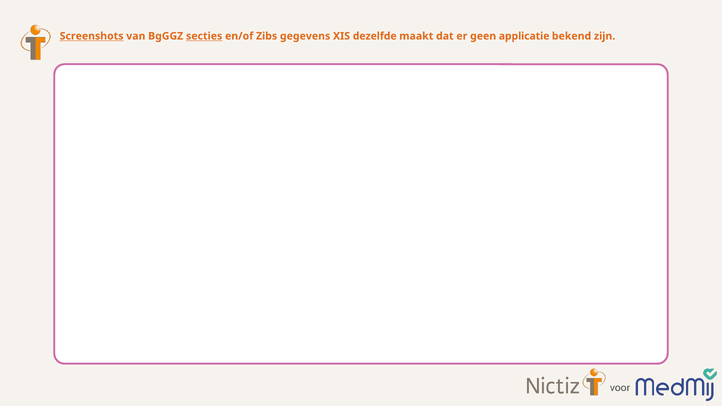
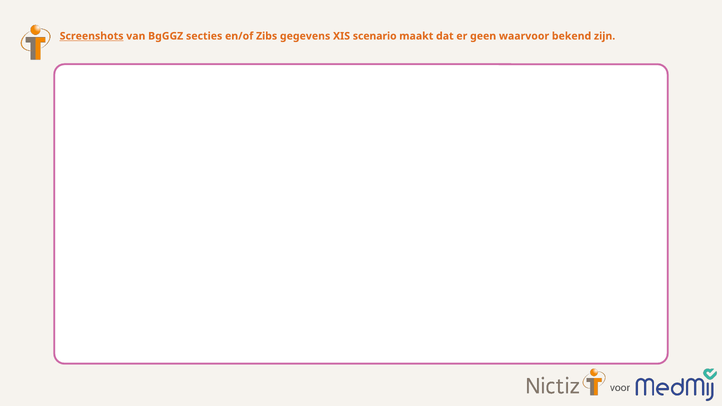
secties underline: present -> none
dezelfde: dezelfde -> scenario
applicatie: applicatie -> waarvoor
